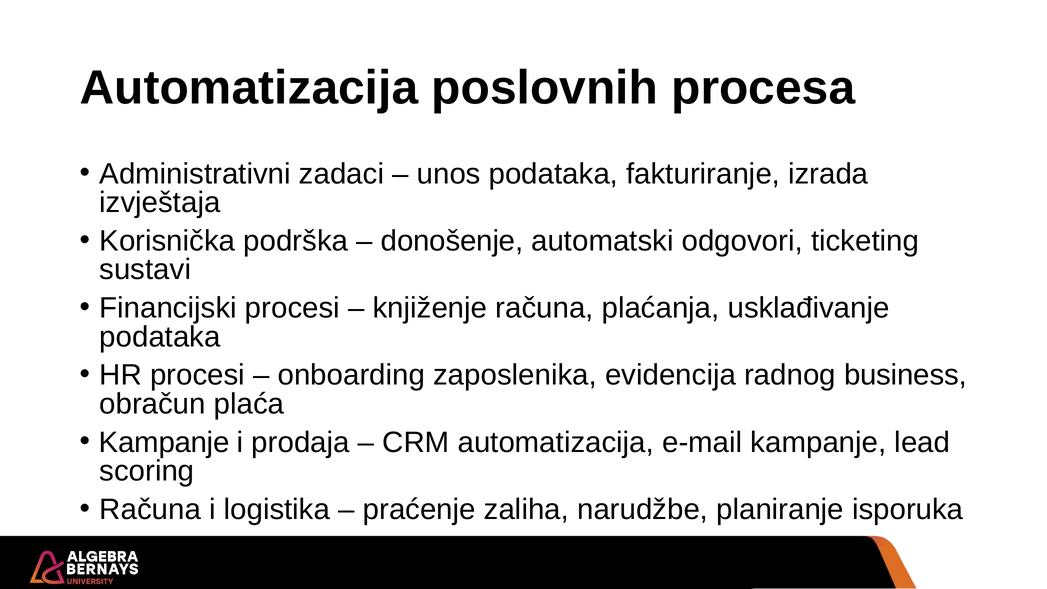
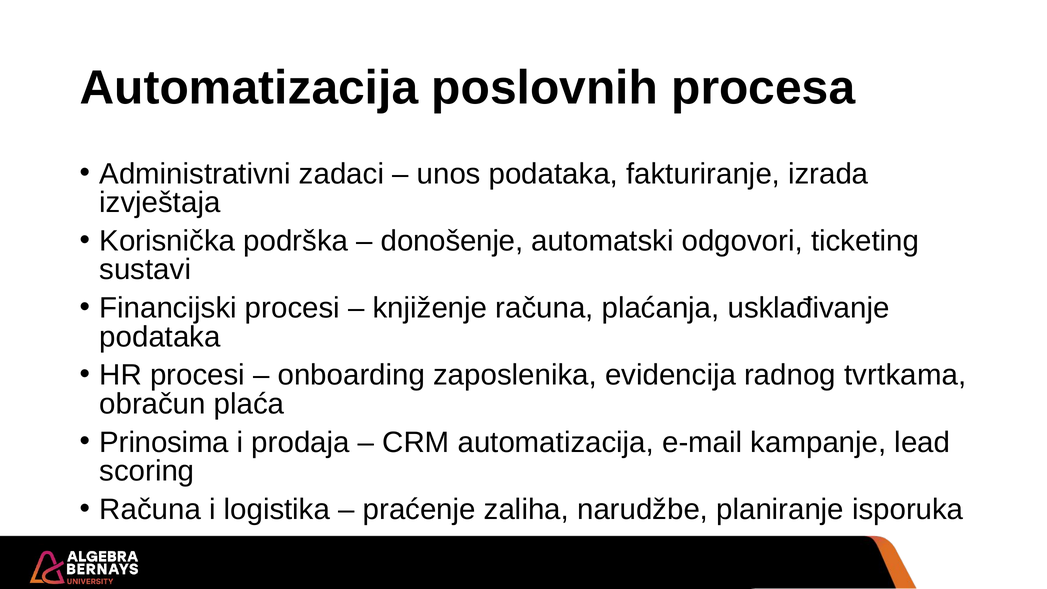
business: business -> tvrtkama
Kampanje at (164, 442): Kampanje -> Prinosima
